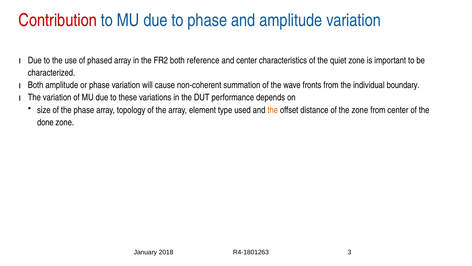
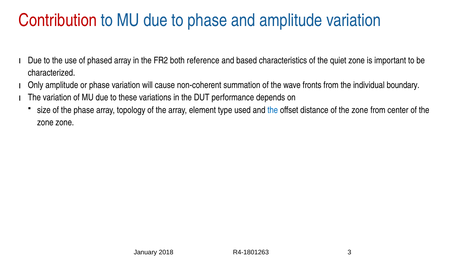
and center: center -> based
Both at (36, 85): Both -> Only
the at (273, 110) colour: orange -> blue
done at (45, 122): done -> zone
